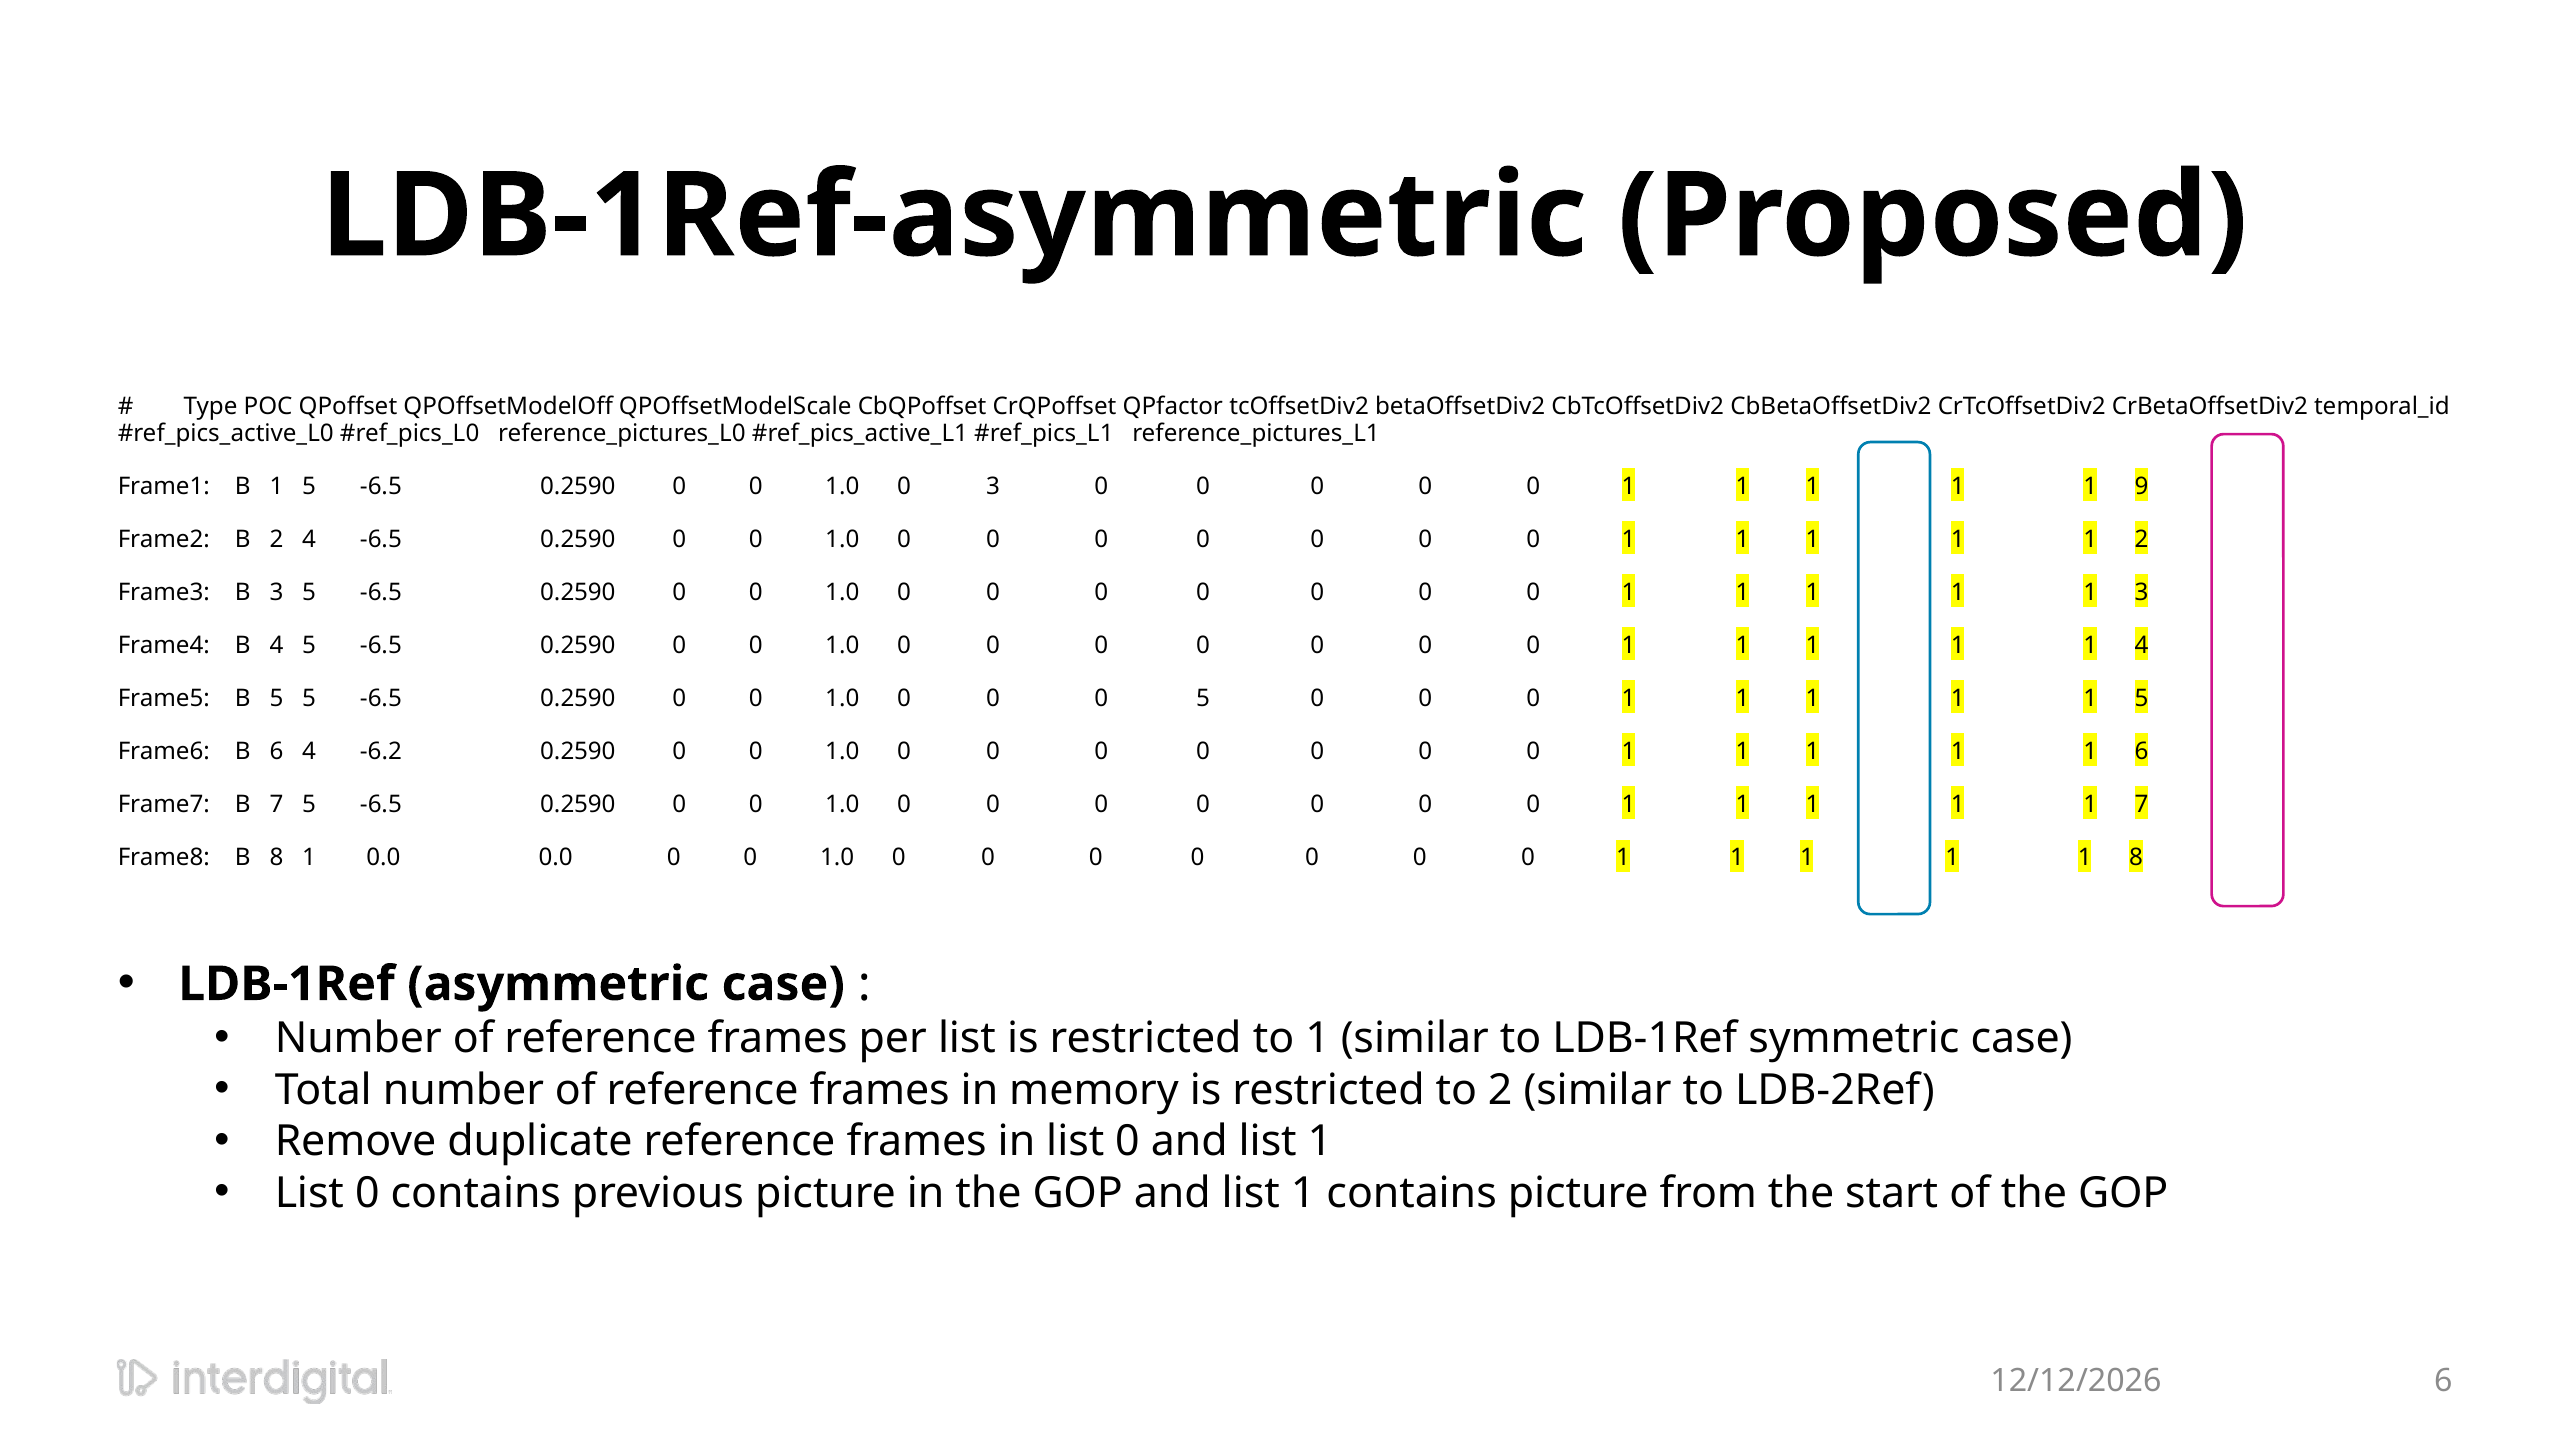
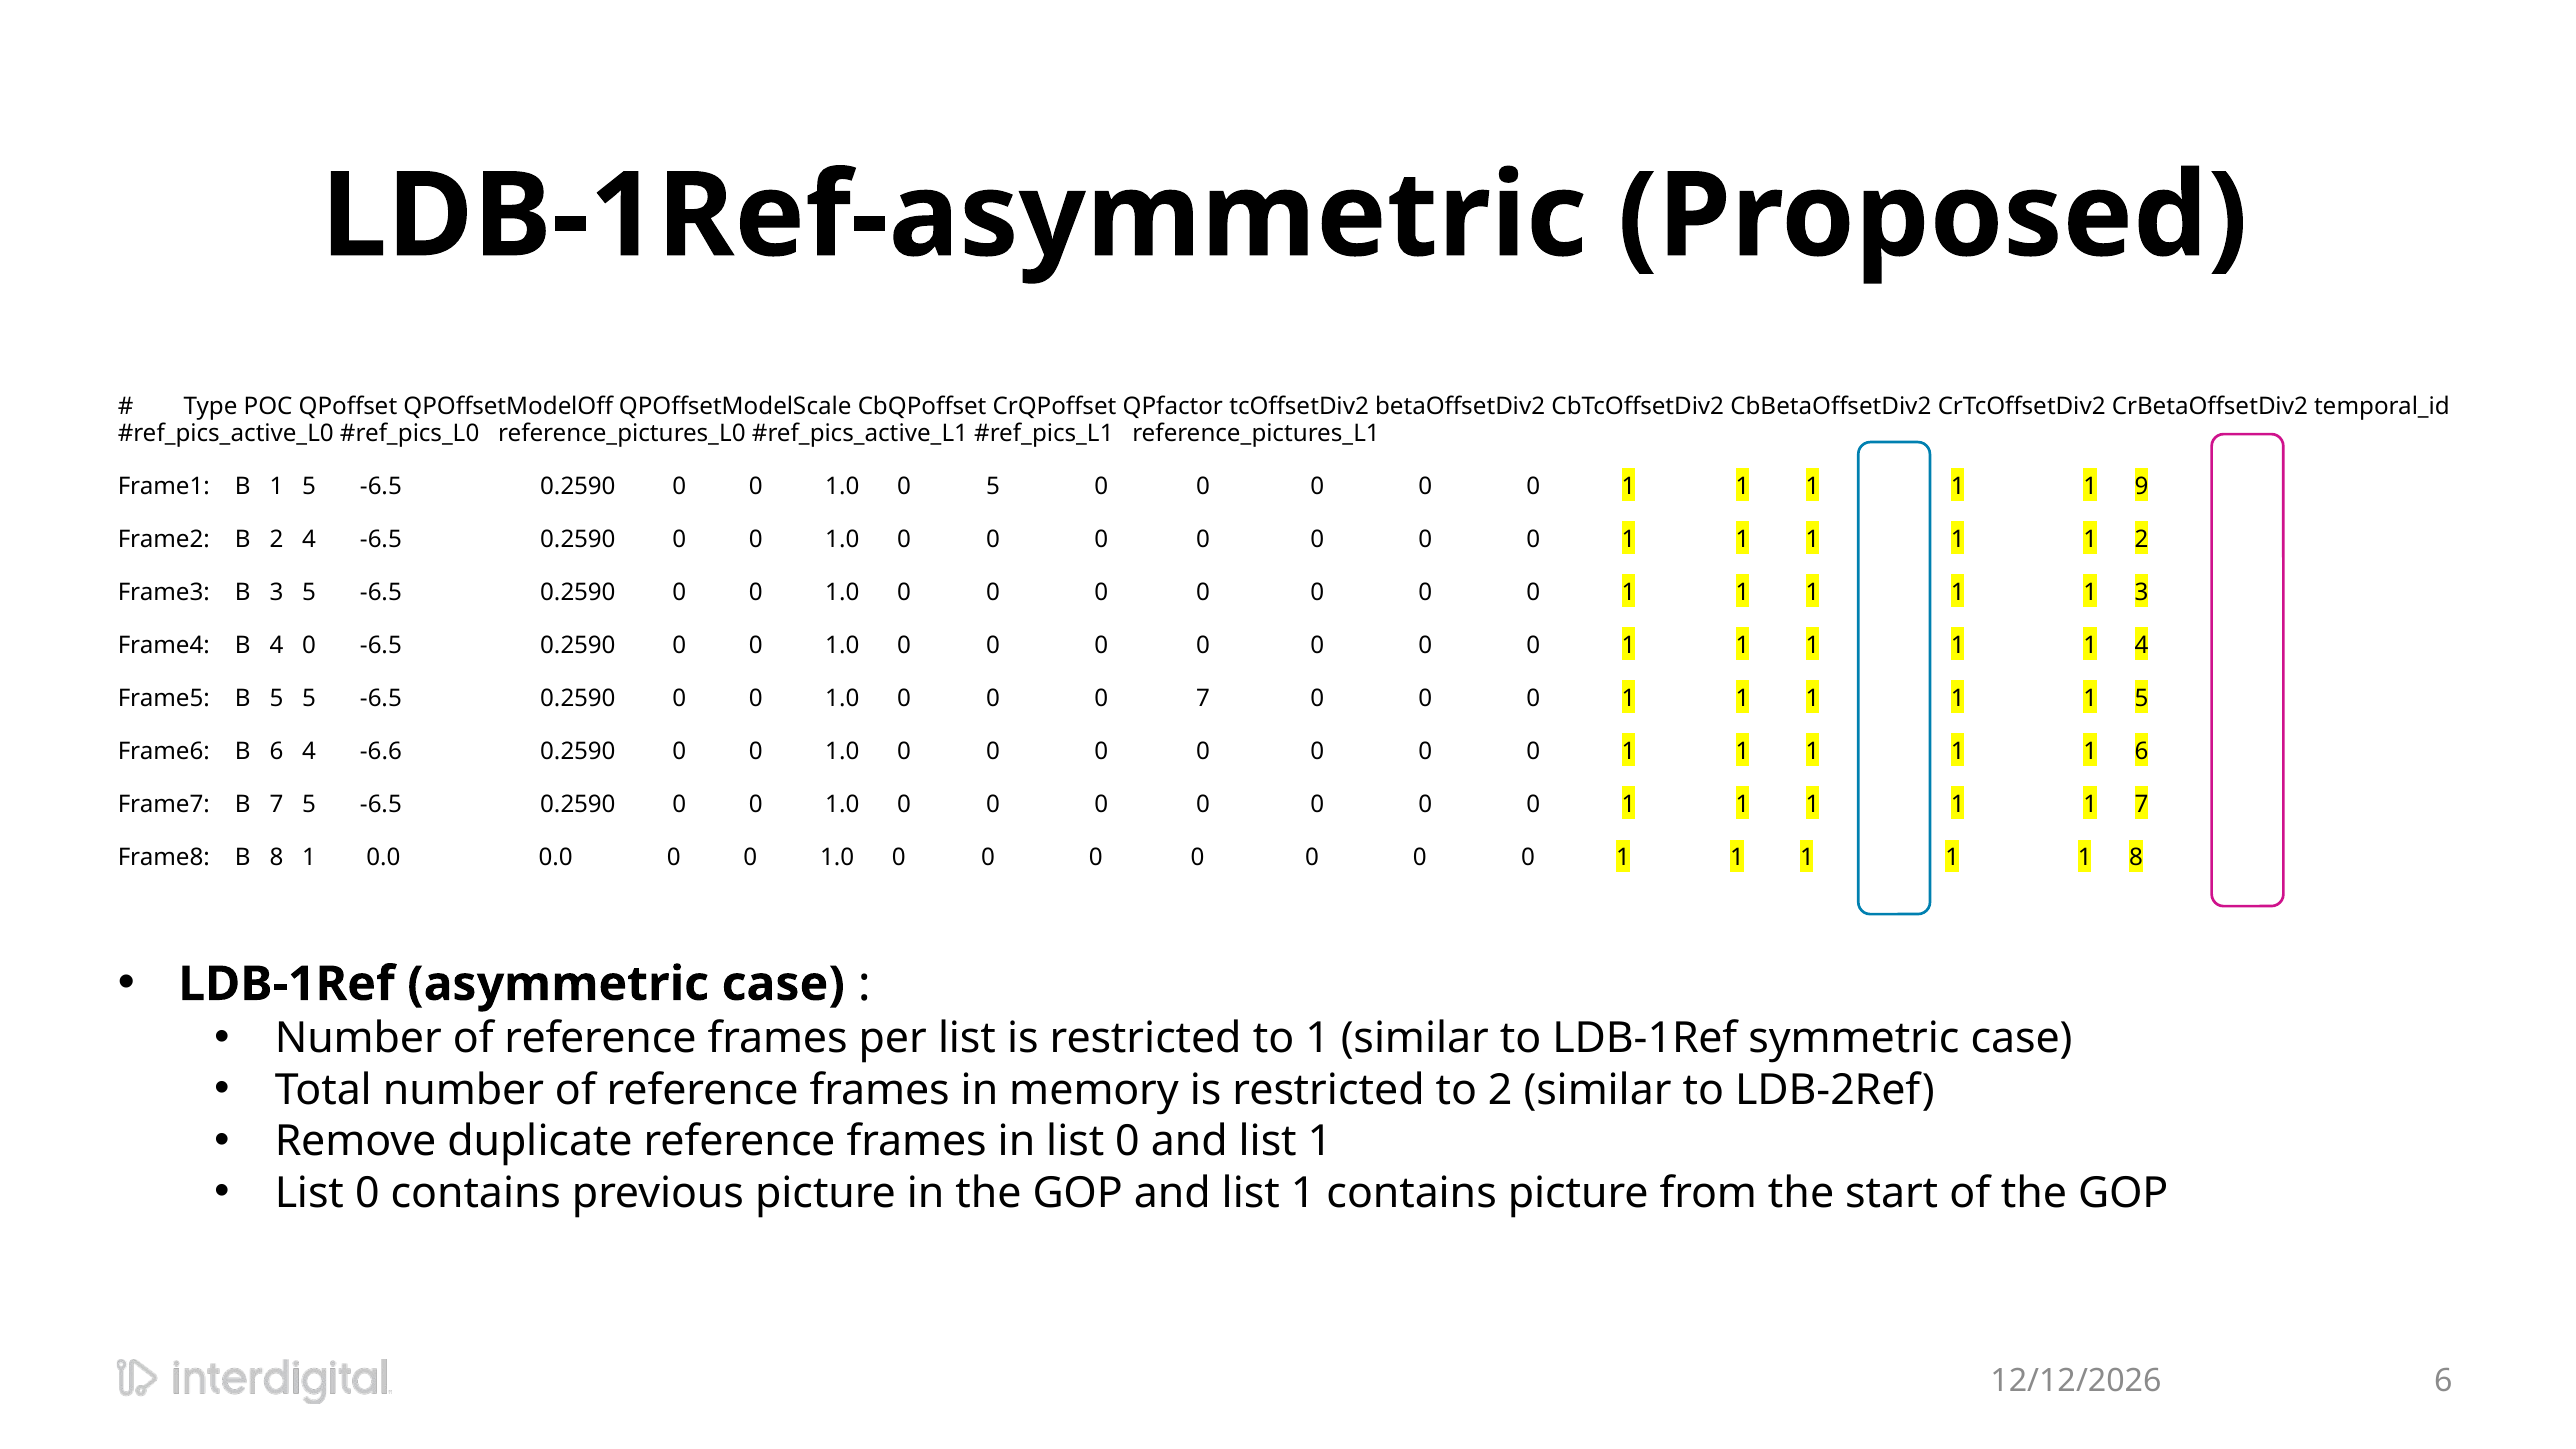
0 3: 3 -> 5
4 5: 5 -> 0
0 5: 5 -> 7
-6.2: -6.2 -> -6.6
